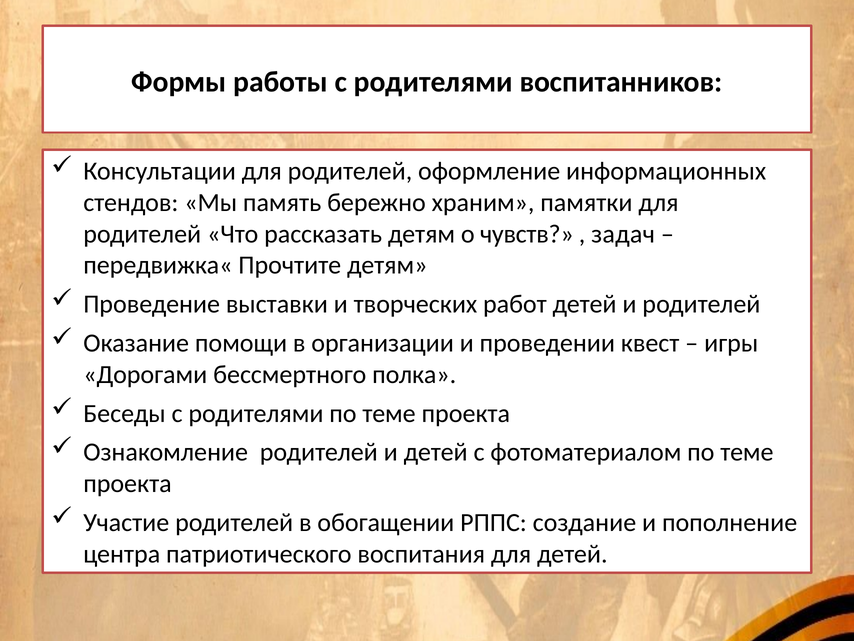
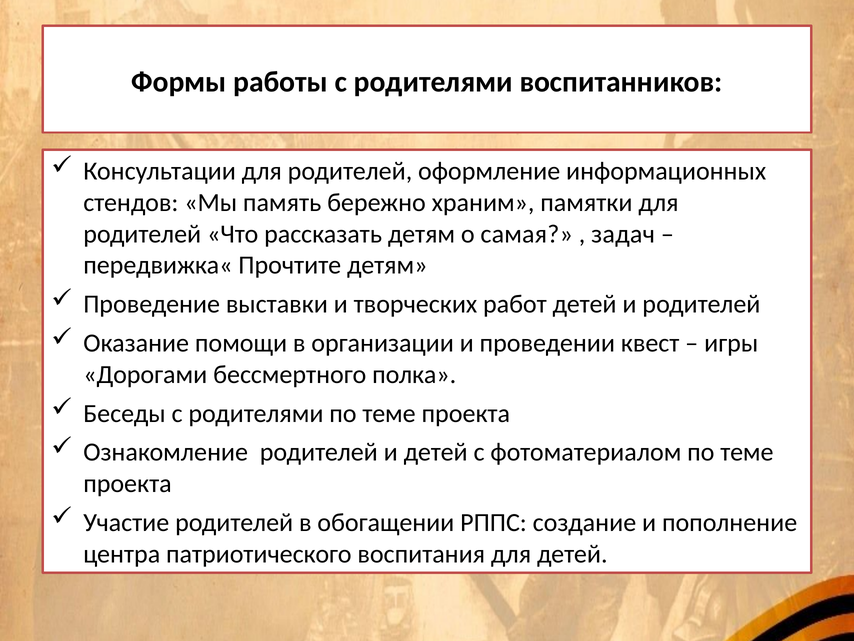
чувств: чувств -> самая
